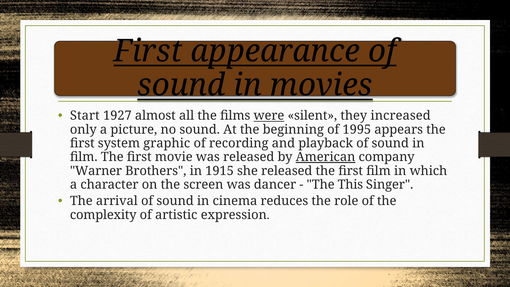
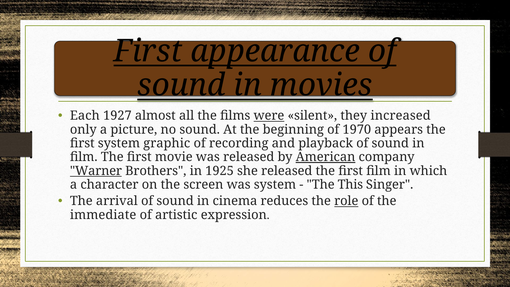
Start: Start -> Each
1995: 1995 -> 1970
Warner underline: none -> present
1915: 1915 -> 1925
was dancer: dancer -> system
role underline: none -> present
complexity: complexity -> immediate
